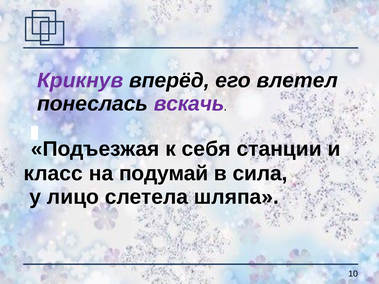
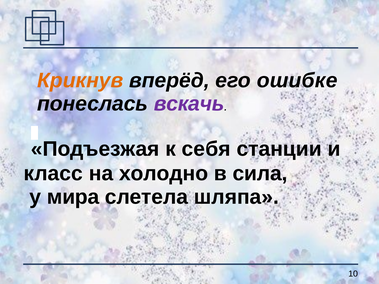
Крикнув colour: purple -> orange
влетел: влетел -> ошибке
подумай: подумай -> холодно
лицо: лицо -> мира
